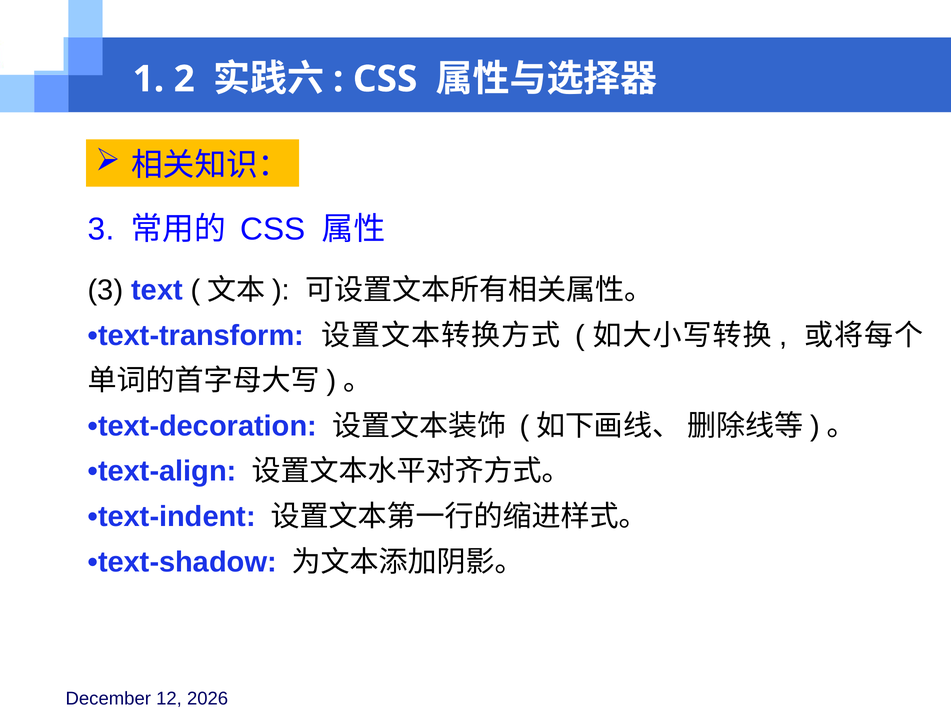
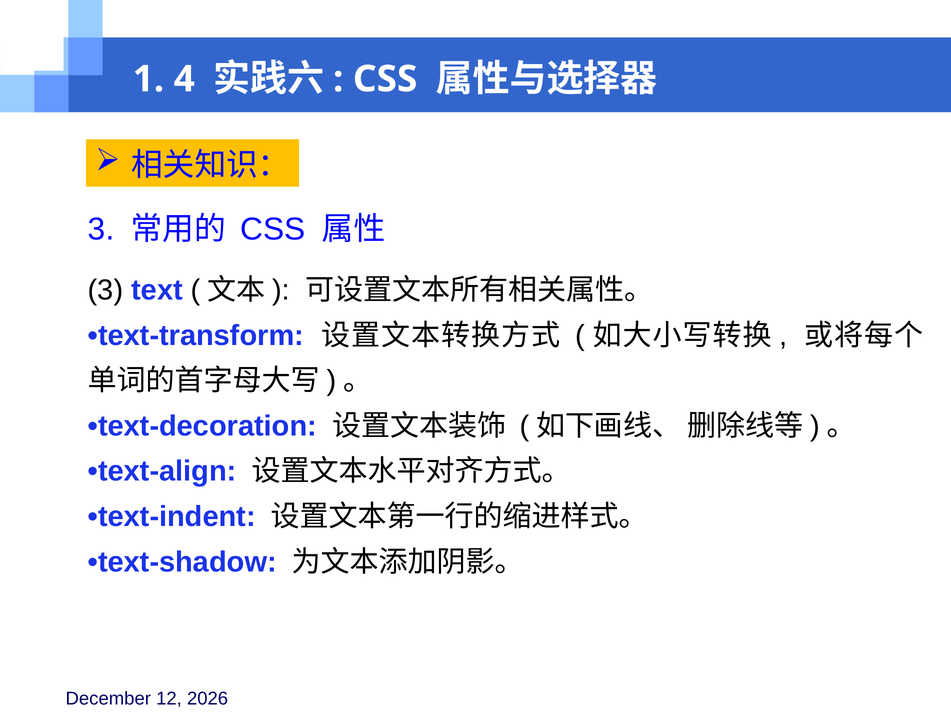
2: 2 -> 4
